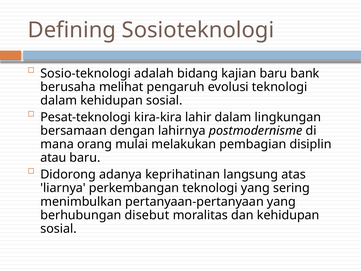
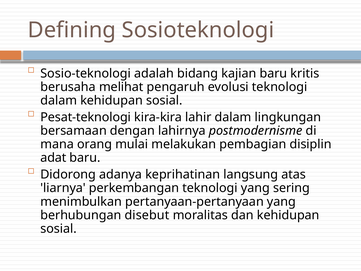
bank: bank -> kritis
atau: atau -> adat
